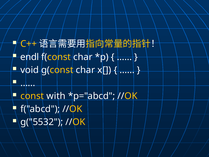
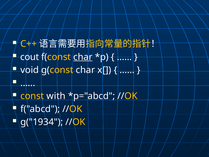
endl: endl -> cout
char at (83, 57) underline: none -> present
g("5532: g("5532 -> g("1934
